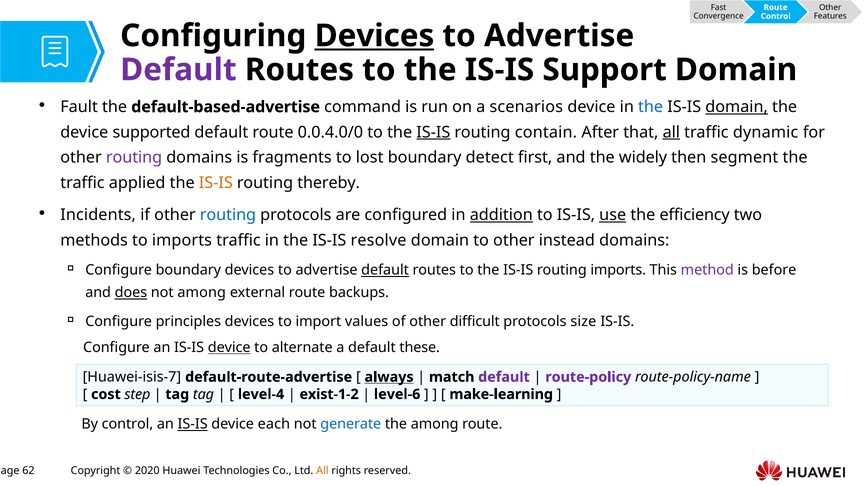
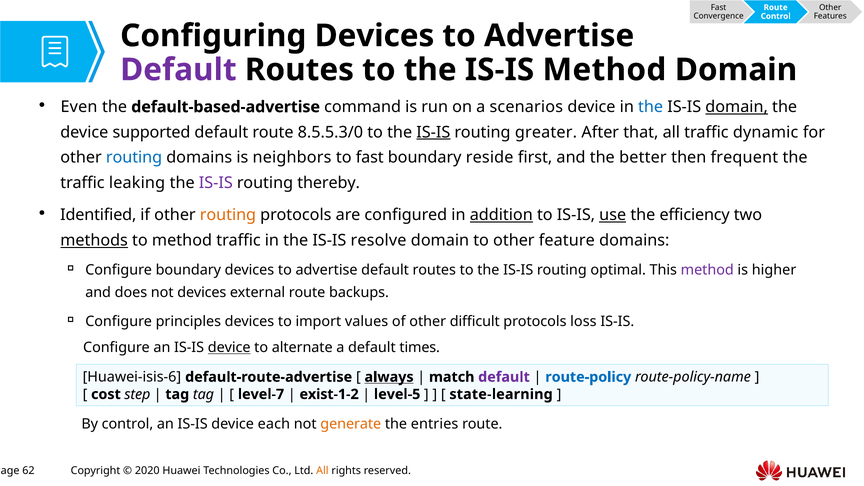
Devices at (374, 36) underline: present -> none
IS-IS Support: Support -> Method
Fault: Fault -> Even
0.0.4.0/0: 0.0.4.0/0 -> 8.5.5.3/0
contain: contain -> greater
all at (671, 132) underline: present -> none
routing at (134, 157) colour: purple -> blue
fragments: fragments -> neighbors
to lost: lost -> fast
detect: detect -> reside
widely: widely -> better
segment: segment -> frequent
applied: applied -> leaking
IS-IS at (216, 183) colour: orange -> purple
Incidents: Incidents -> Identified
routing at (228, 215) colour: blue -> orange
methods underline: none -> present
to imports: imports -> method
instead: instead -> feature
default at (385, 270) underline: present -> none
routing imports: imports -> optimal
before: before -> higher
does underline: present -> none
not among: among -> devices
size: size -> loss
these: these -> times
Huawei-isis-7: Huawei-isis-7 -> Huawei-isis-6
route-policy colour: purple -> blue
level-4: level-4 -> level-7
level-6: level-6 -> level-5
make-learning: make-learning -> state-learning
IS-IS at (193, 424) underline: present -> none
generate colour: blue -> orange
the among: among -> entries
